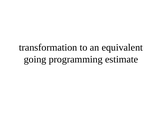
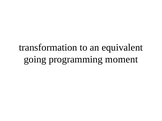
estimate: estimate -> moment
